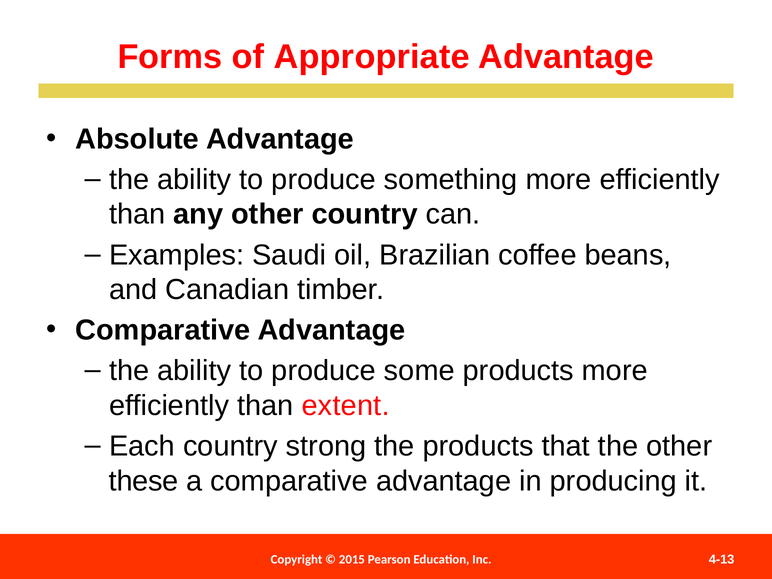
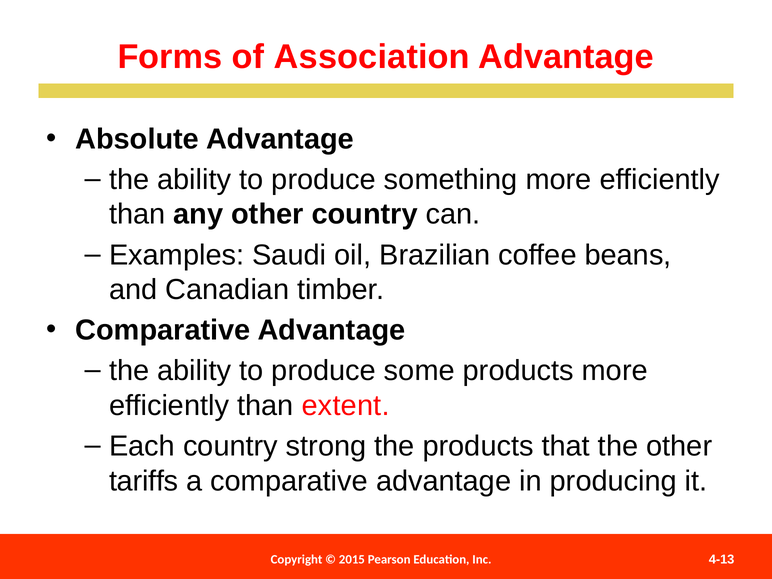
Appropriate: Appropriate -> Association
these: these -> tariffs
